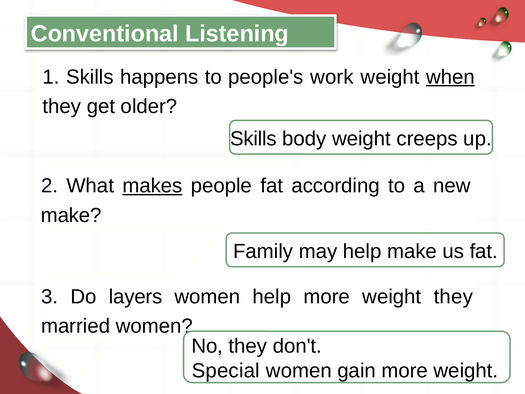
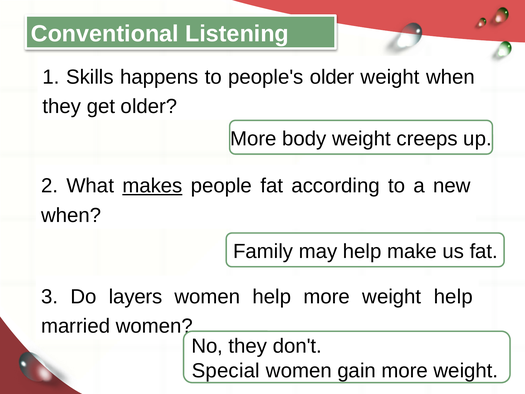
people's work: work -> older
when at (450, 77) underline: present -> none
Skills at (253, 139): Skills -> More
make at (71, 215): make -> when
weight they: they -> help
